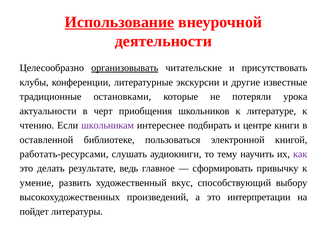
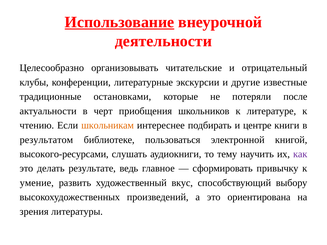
организовывать underline: present -> none
присутствовать: присутствовать -> отрицательный
урока: урока -> после
школьникам colour: purple -> orange
оставленной: оставленной -> результатом
работать-ресурсами: работать-ресурсами -> высокого-ресурсами
интерпретации: интерпретации -> ориентирована
пойдет: пойдет -> зрения
